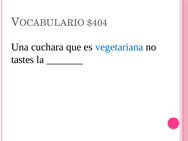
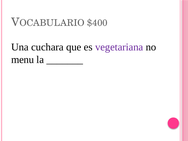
$404: $404 -> $400
vegetariana colour: blue -> purple
tastes: tastes -> menu
